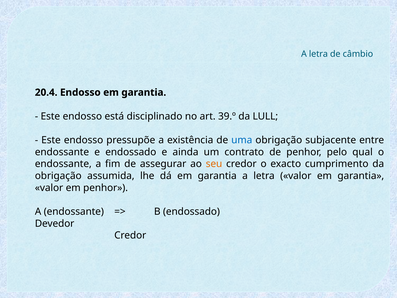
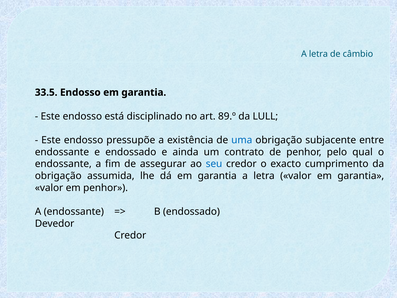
20.4: 20.4 -> 33.5
39.º: 39.º -> 89.º
seu colour: orange -> blue
